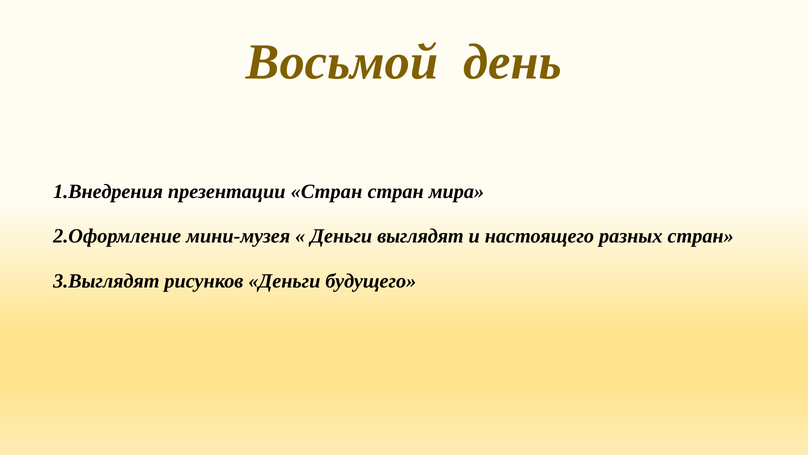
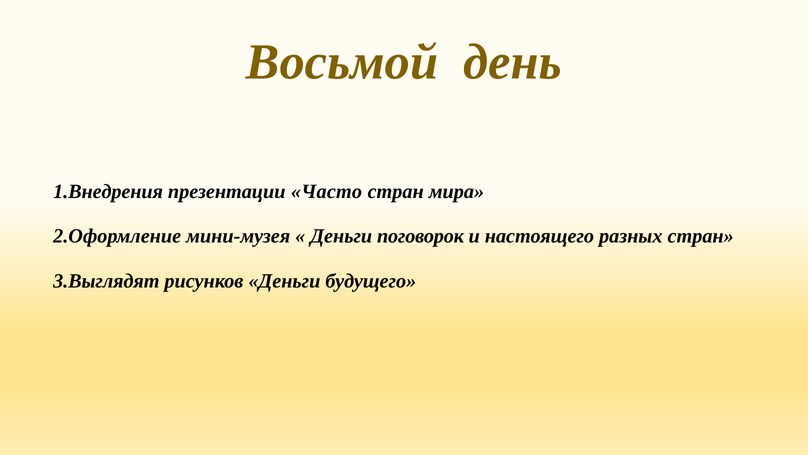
презентации Стран: Стран -> Часто
выглядят: выглядят -> поговорок
